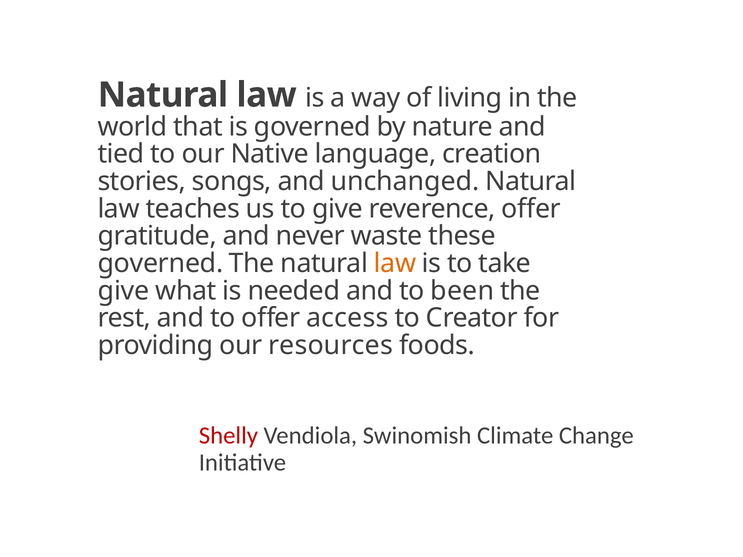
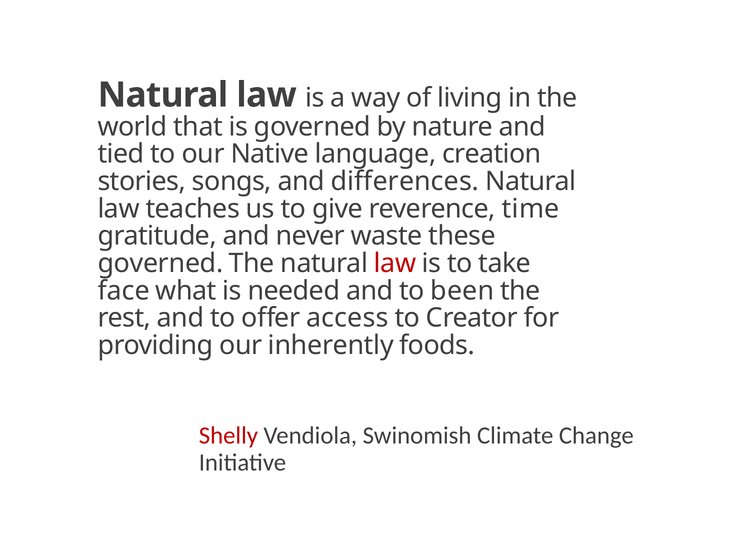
unchanged: unchanged -> differences
reverence offer: offer -> time
law at (395, 264) colour: orange -> red
give at (124, 291): give -> face
resources: resources -> inherently
